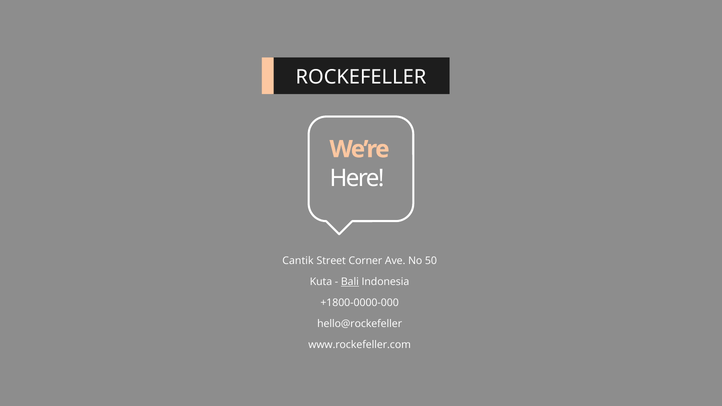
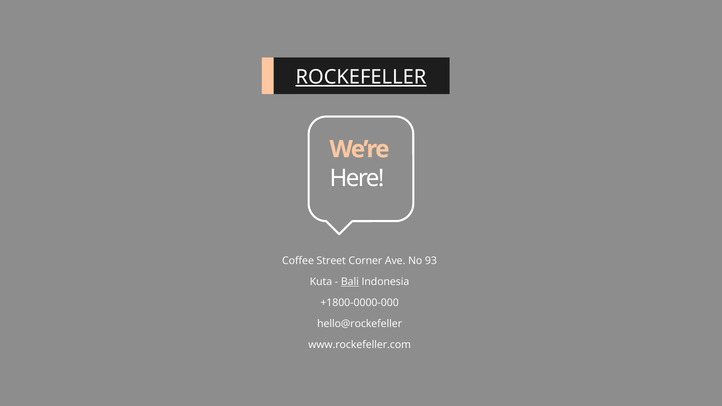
ROCKEFELLER underline: none -> present
Cantik: Cantik -> Coffee
50: 50 -> 93
